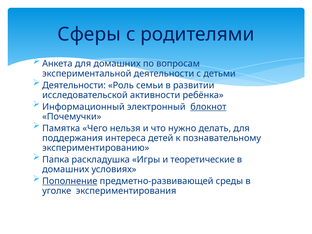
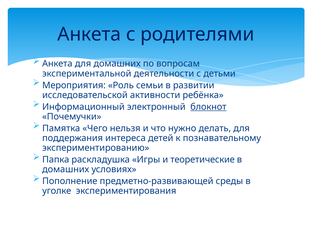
Сферы at (89, 34): Сферы -> Анкета
Деятельности at (74, 85): Деятельности -> Мероприятия
Пополнение underline: present -> none
